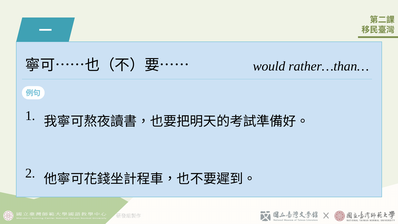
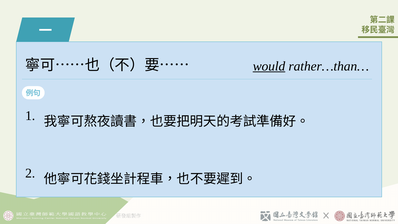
would underline: none -> present
